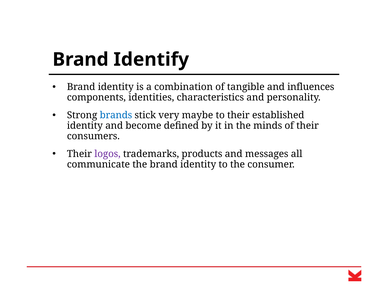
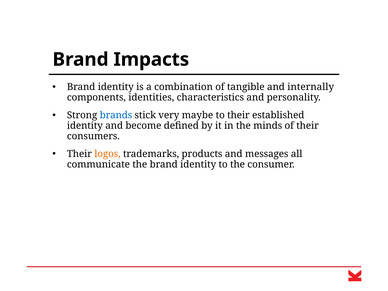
Identify: Identify -> Impacts
influences: influences -> internally
logos colour: purple -> orange
